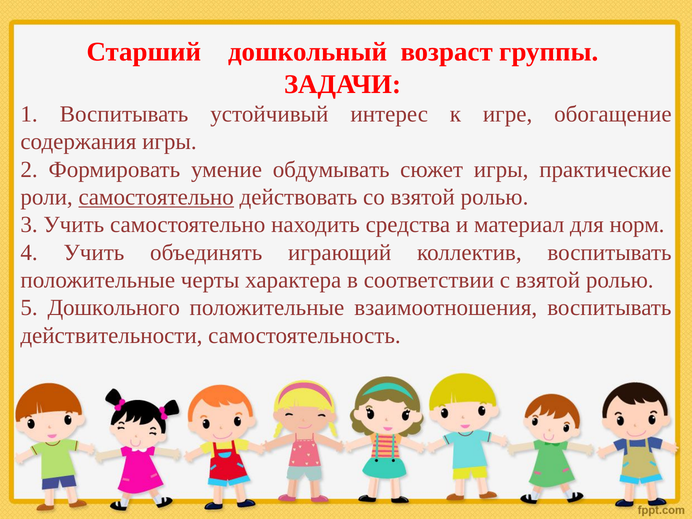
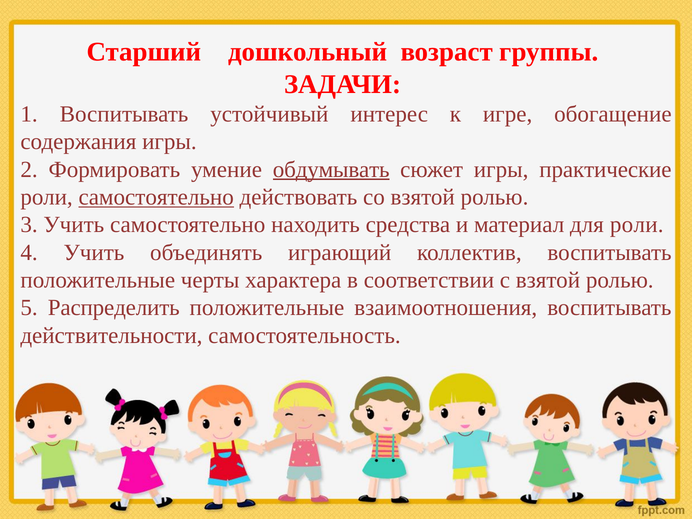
обдумывать underline: none -> present
для норм: норм -> роли
Дошкольного: Дошкольного -> Распределить
